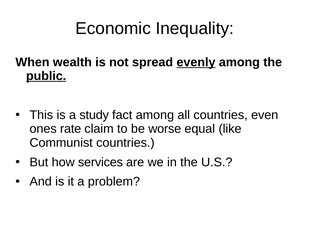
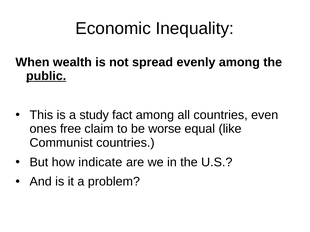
evenly underline: present -> none
rate: rate -> free
services: services -> indicate
